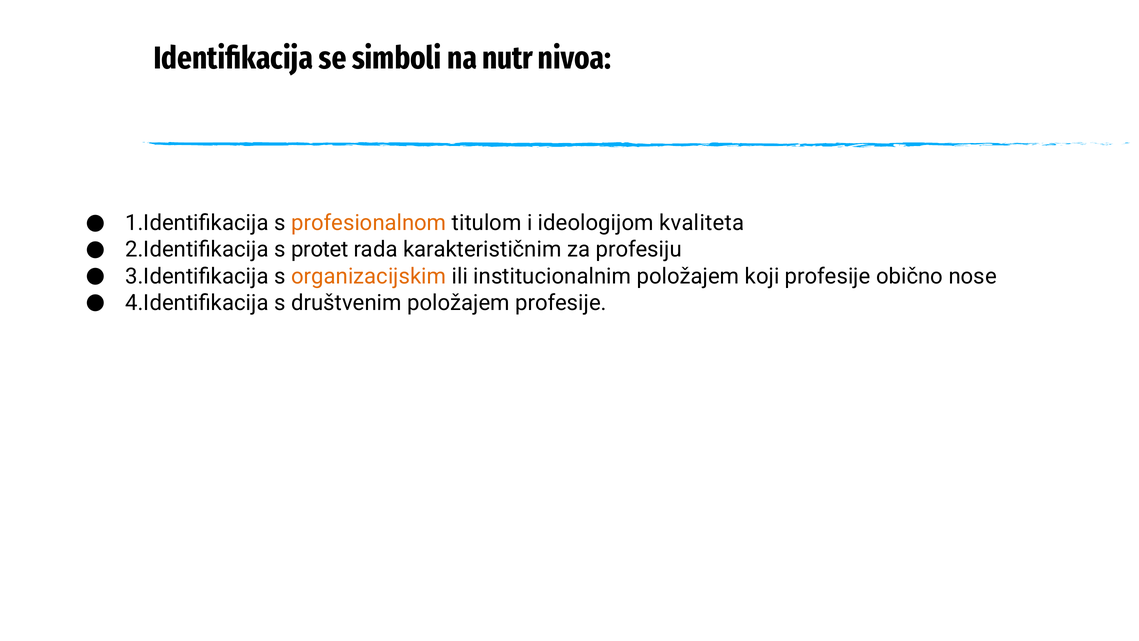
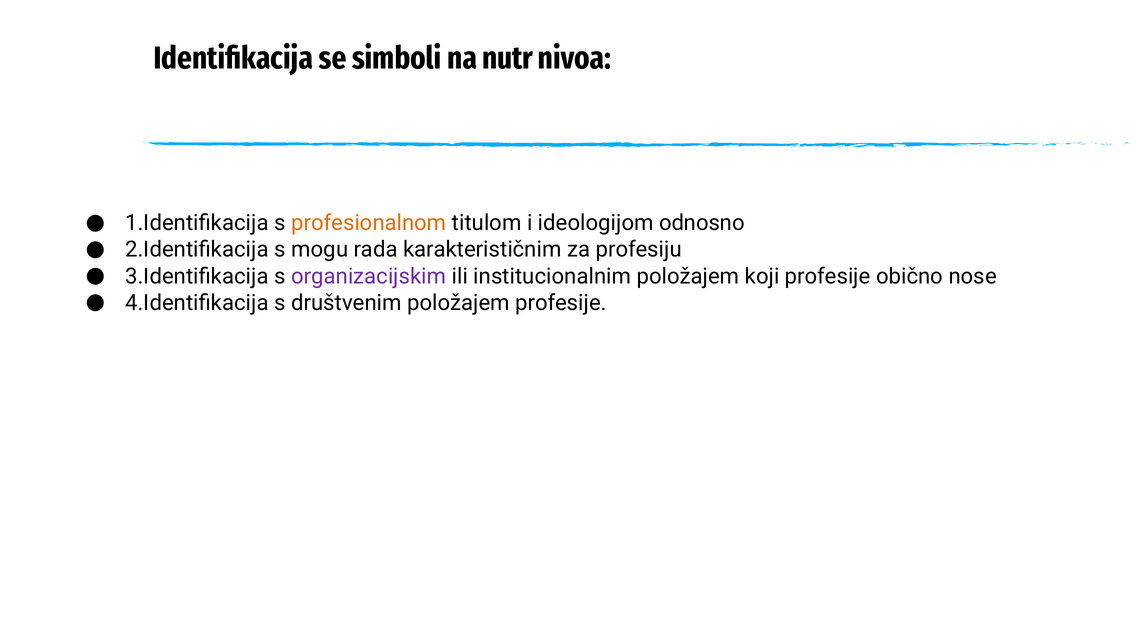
kvaliteta: kvaliteta -> odnosno
protet: protet -> mogu
organizacijskim colour: orange -> purple
